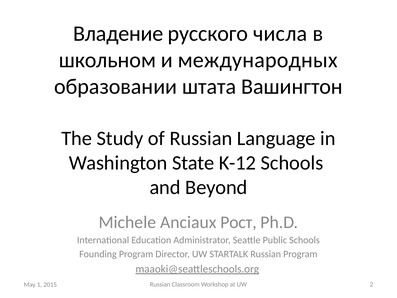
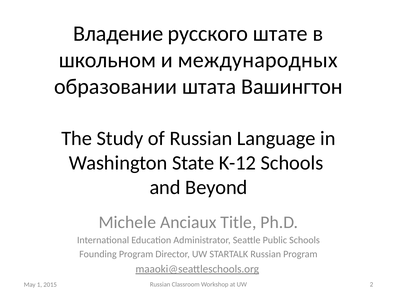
числа: числа -> штате
Рост: Рост -> Title
